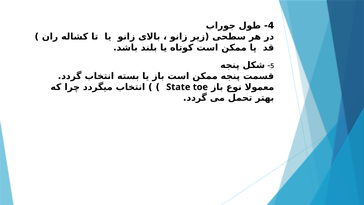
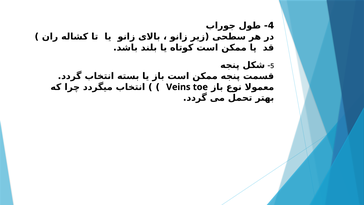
State: State -> Veins
